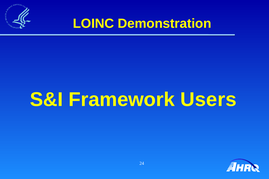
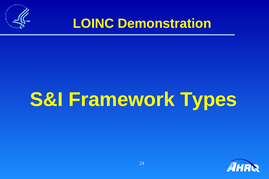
Users: Users -> Types
